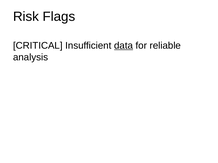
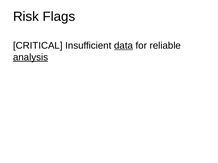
analysis underline: none -> present
